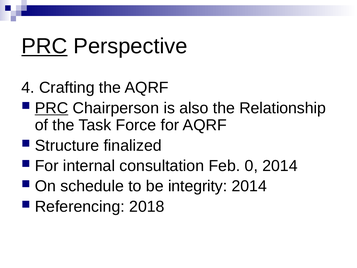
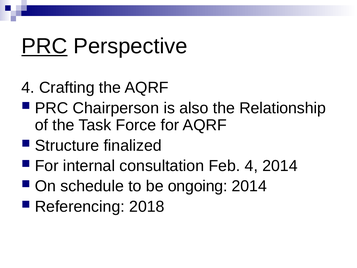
PRC at (52, 108) underline: present -> none
Feb 0: 0 -> 4
integrity: integrity -> ongoing
